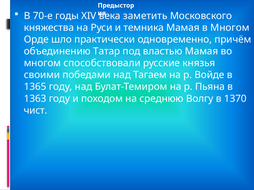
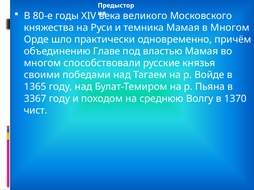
70-е: 70-е -> 80-е
заметить: заметить -> великого
Татар: Татар -> Главе
1363: 1363 -> 3367
